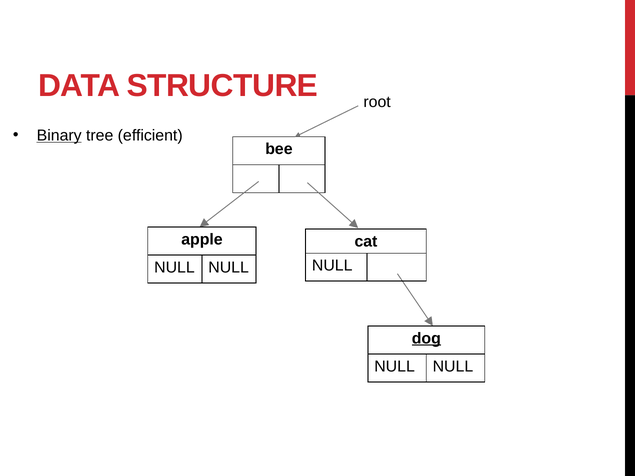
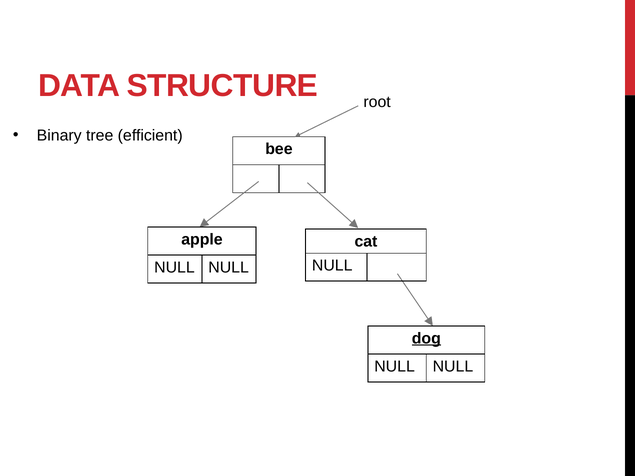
Binary underline: present -> none
